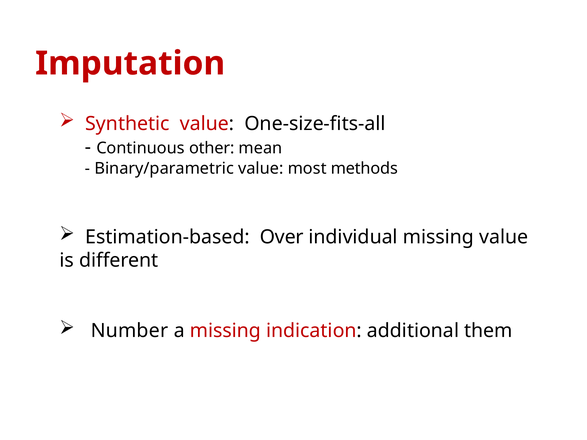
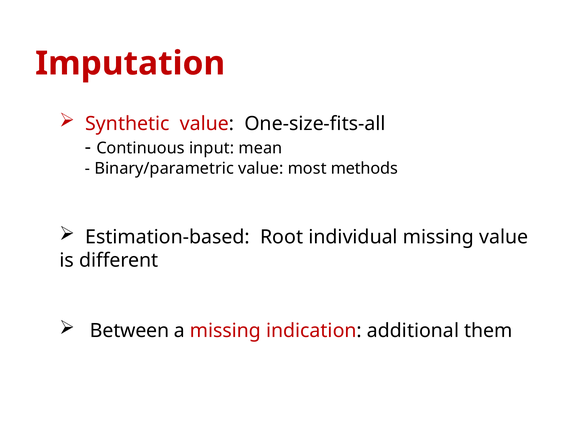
other: other -> input
Over: Over -> Root
Number: Number -> Between
